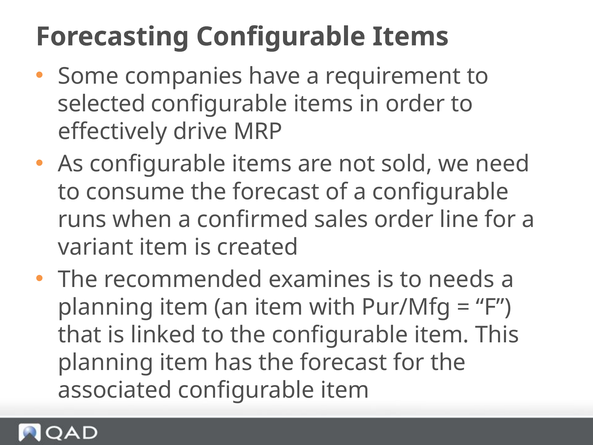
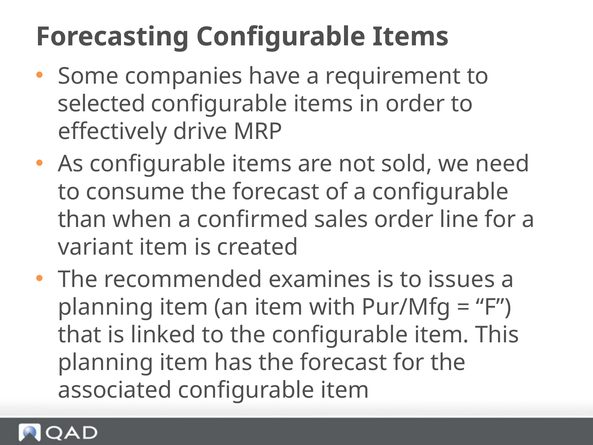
runs: runs -> than
needs: needs -> issues
